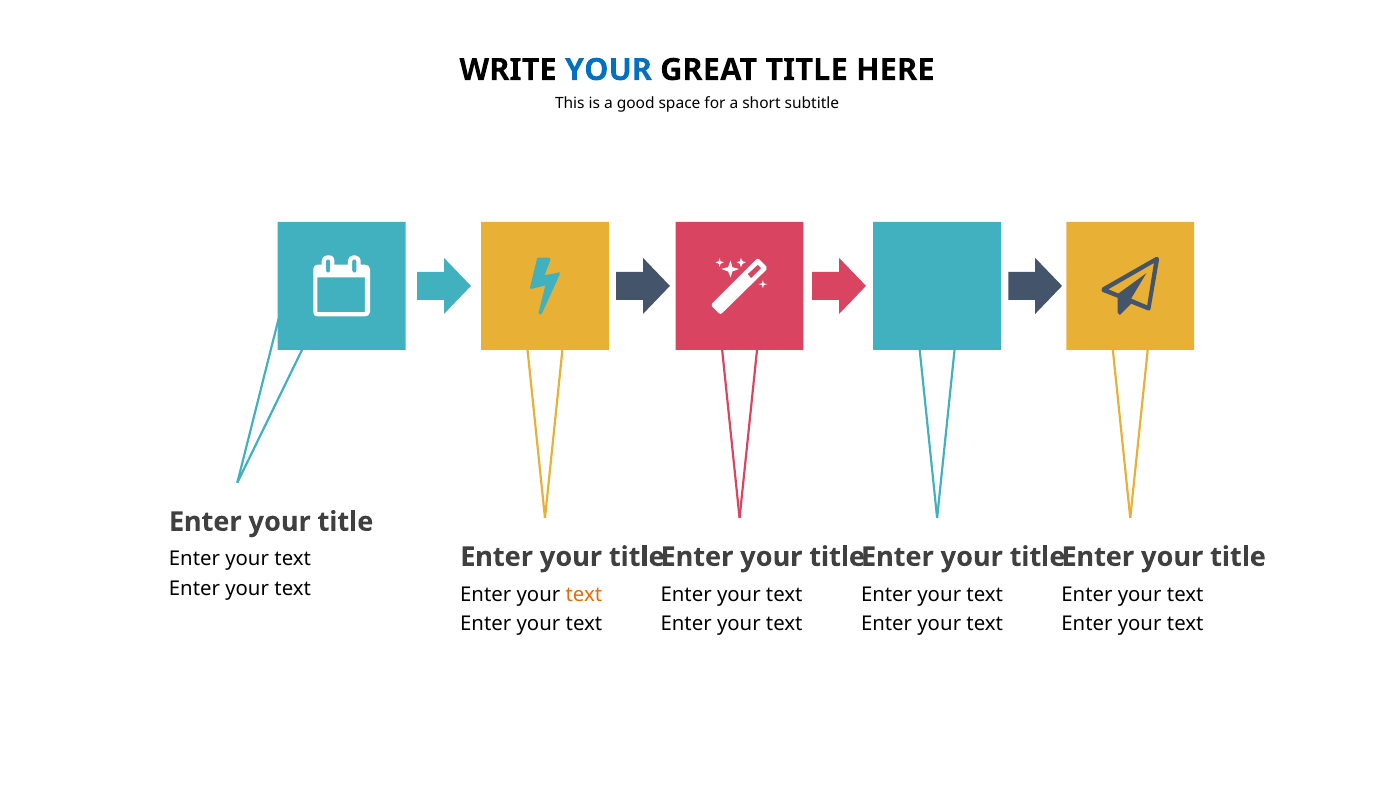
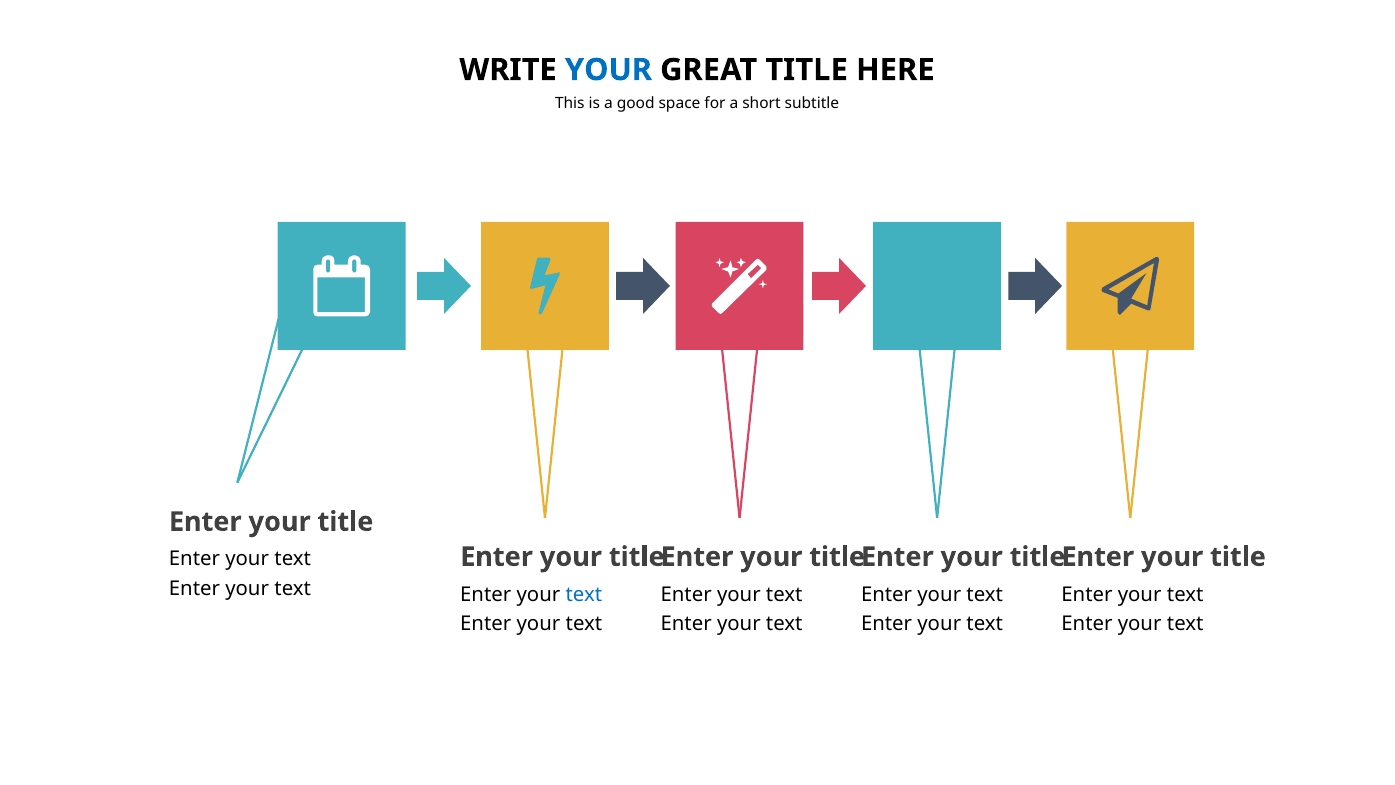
text at (584, 594) colour: orange -> blue
